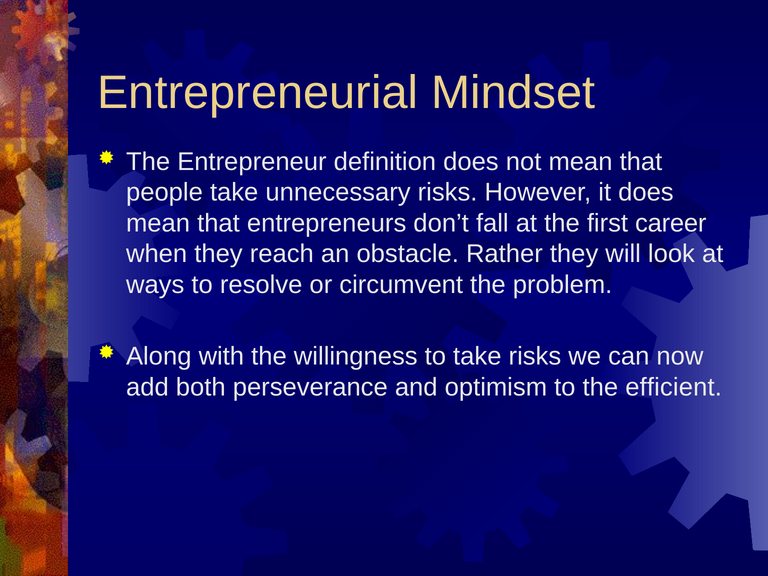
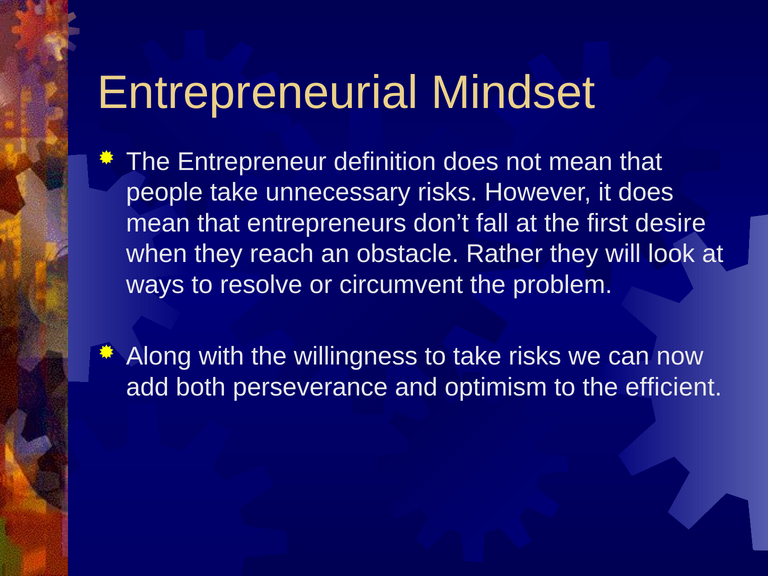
career: career -> desire
